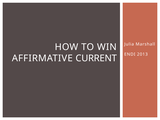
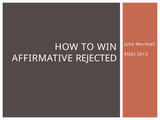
CURRENT: CURRENT -> REJECTED
